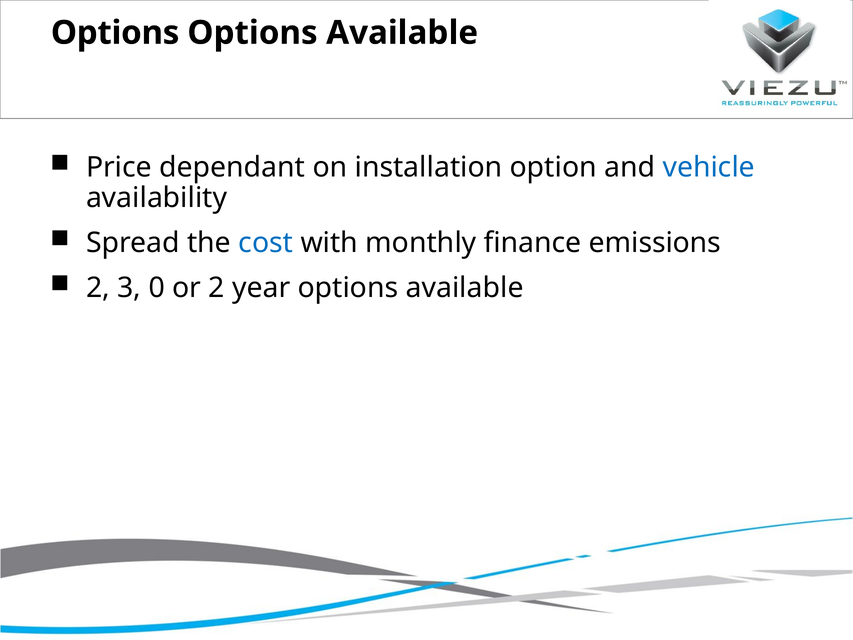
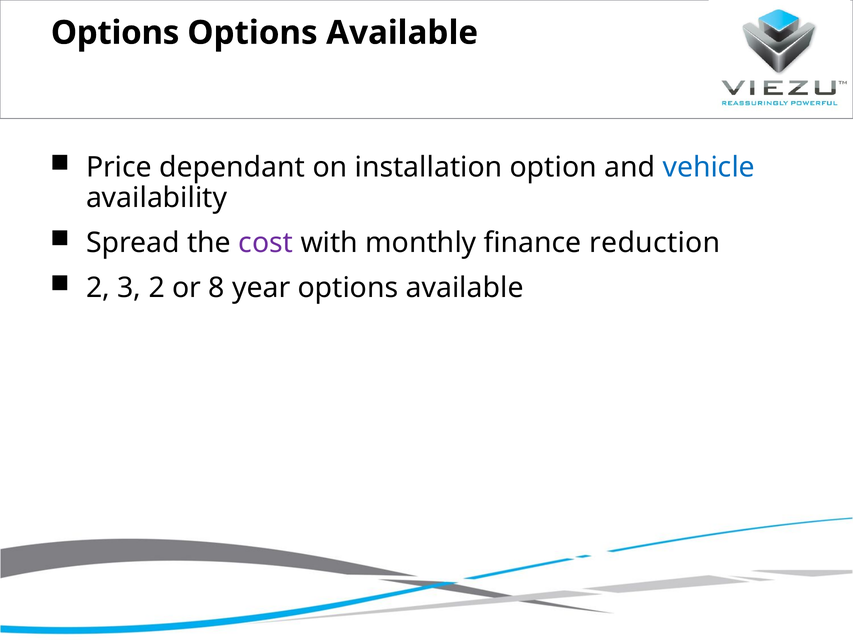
cost colour: blue -> purple
emissions: emissions -> reduction
3 0: 0 -> 2
or 2: 2 -> 8
